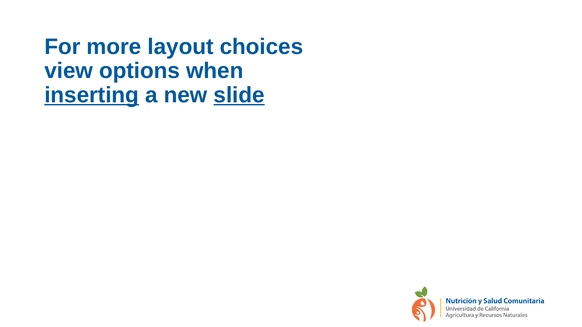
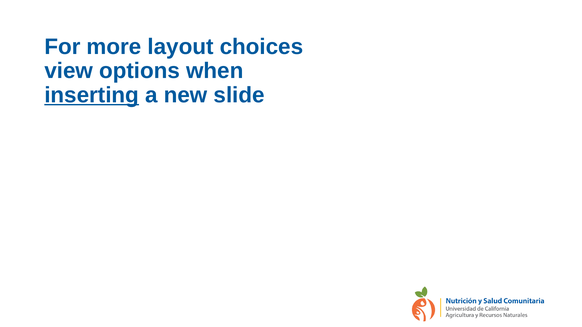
slide underline: present -> none
